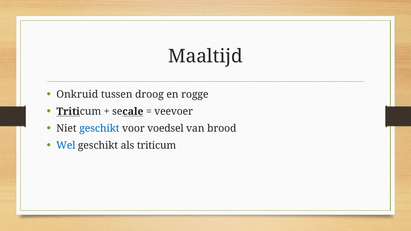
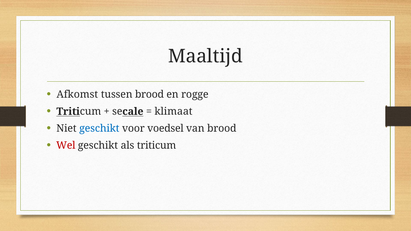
Onkruid: Onkruid -> Afkomst
tussen droog: droog -> brood
veevoer: veevoer -> klimaat
Wel colour: blue -> red
